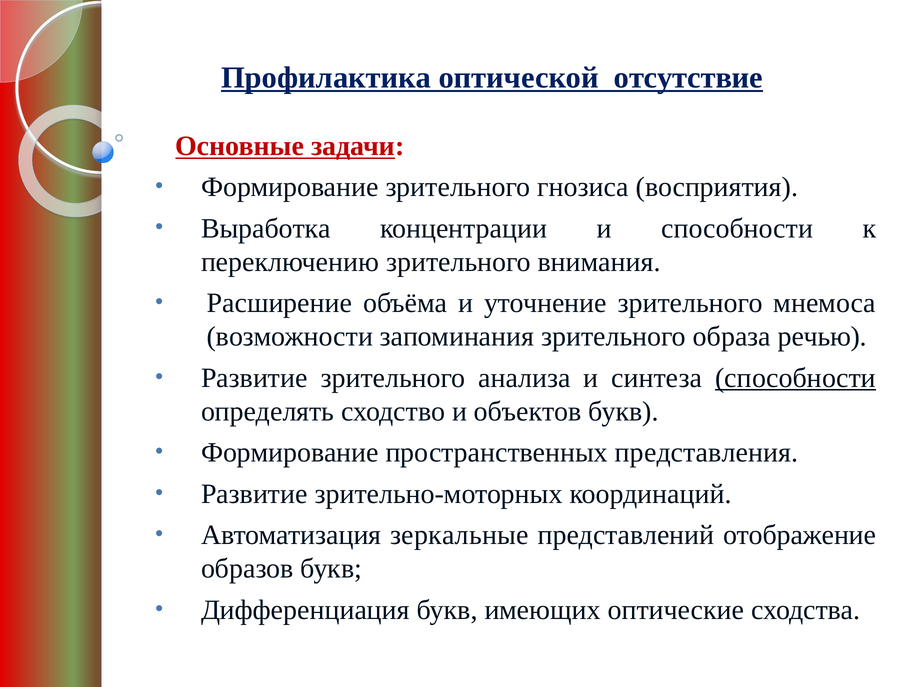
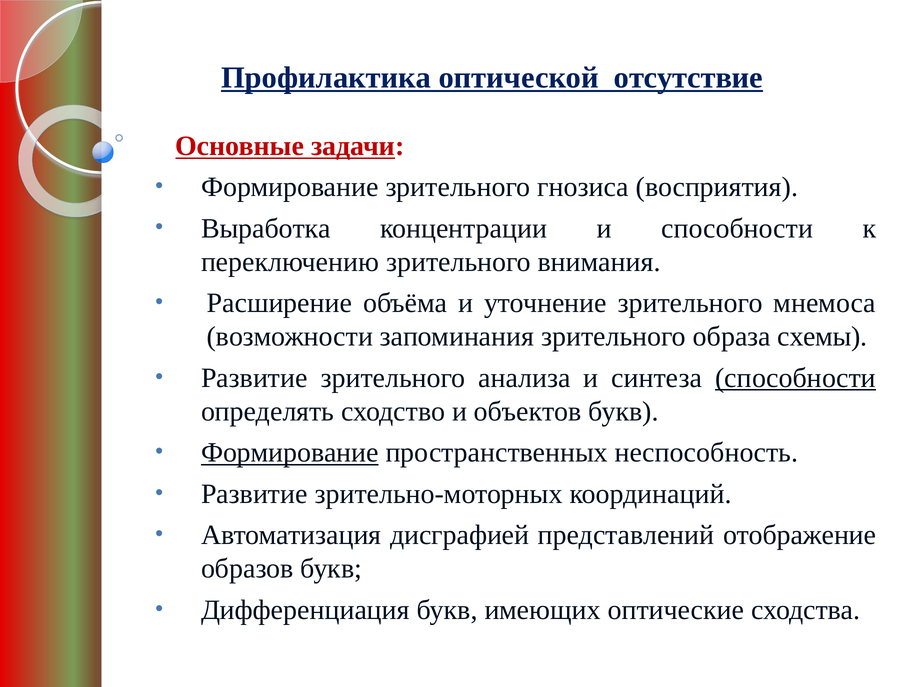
речью: речью -> схемы
Формирование at (290, 453) underline: none -> present
представления: представления -> неспособность
зеркальные: зеркальные -> дисграфией
